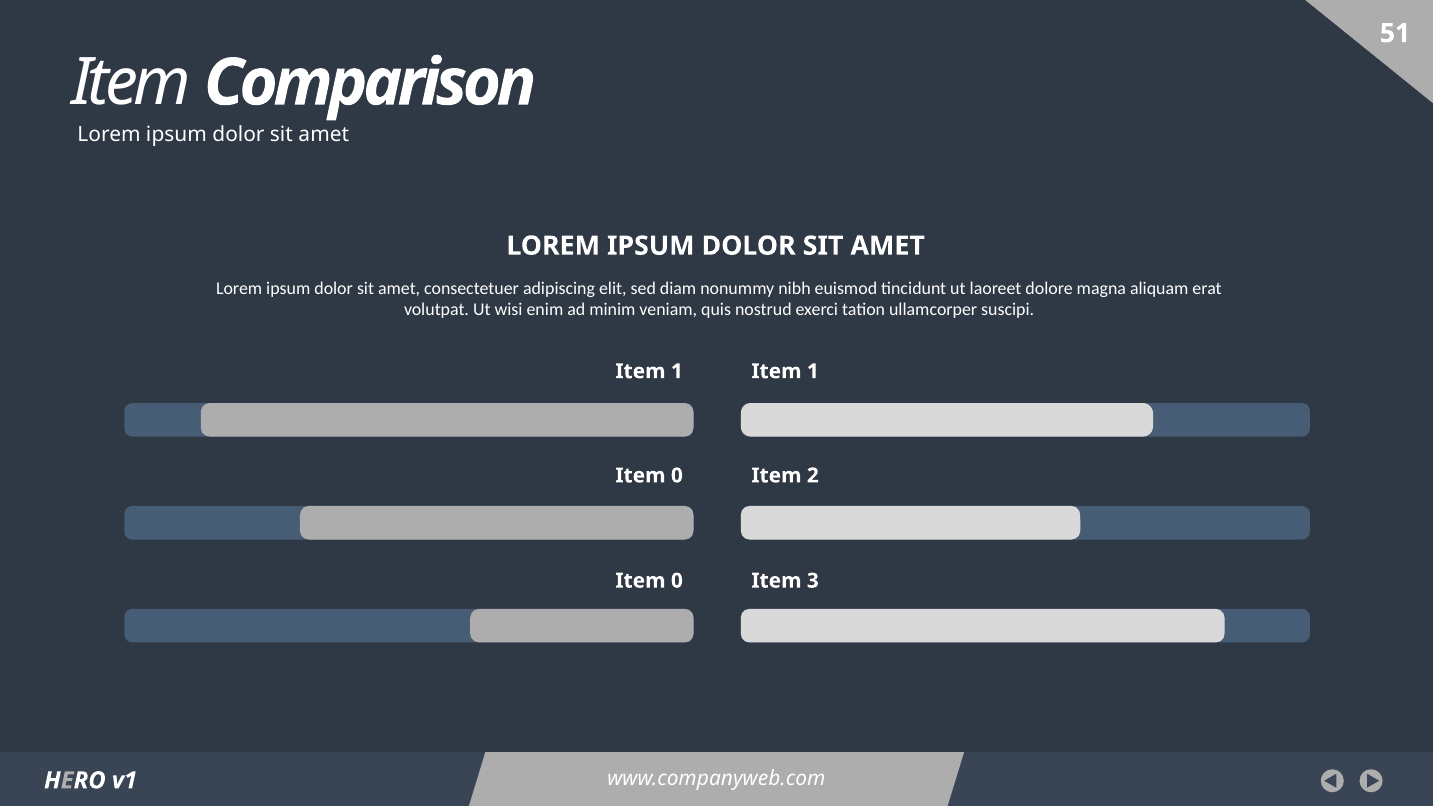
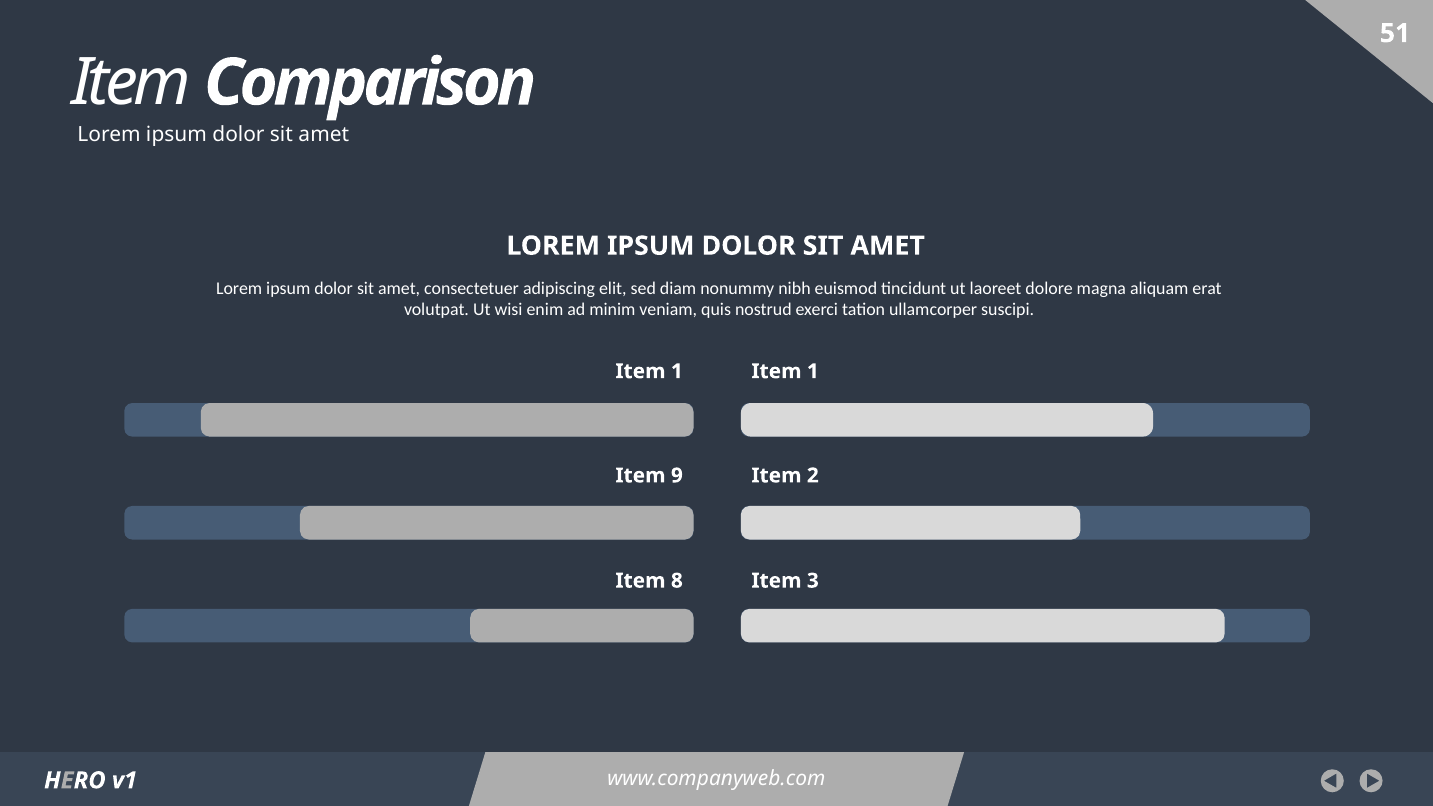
0 at (677, 476): 0 -> 9
0 at (677, 581): 0 -> 8
